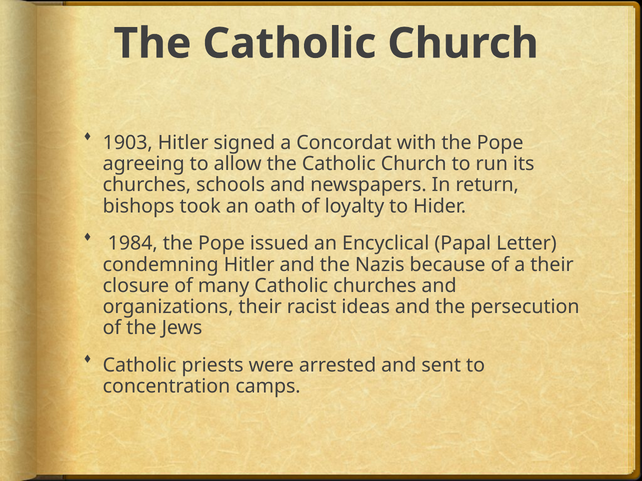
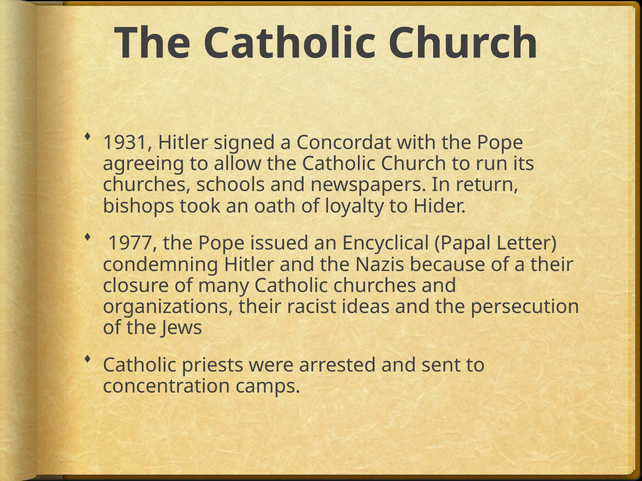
1903: 1903 -> 1931
1984: 1984 -> 1977
